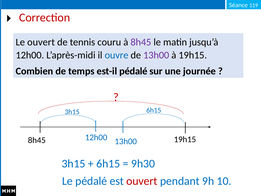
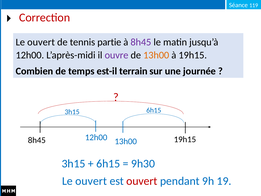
couru: couru -> partie
ouvre colour: blue -> purple
13h00 at (156, 55) colour: purple -> orange
est-il pédalé: pédalé -> terrain
pédalé at (91, 181): pédalé -> ouvert
10: 10 -> 19
